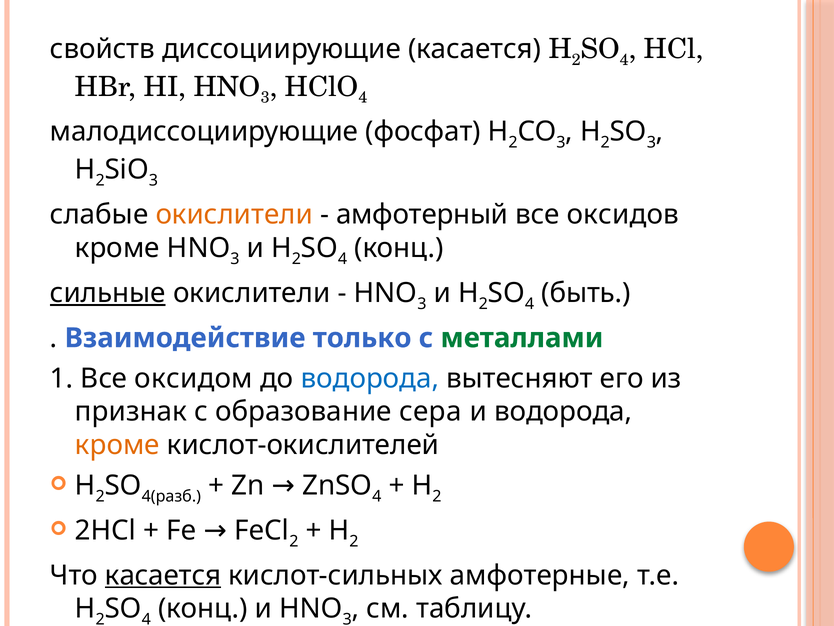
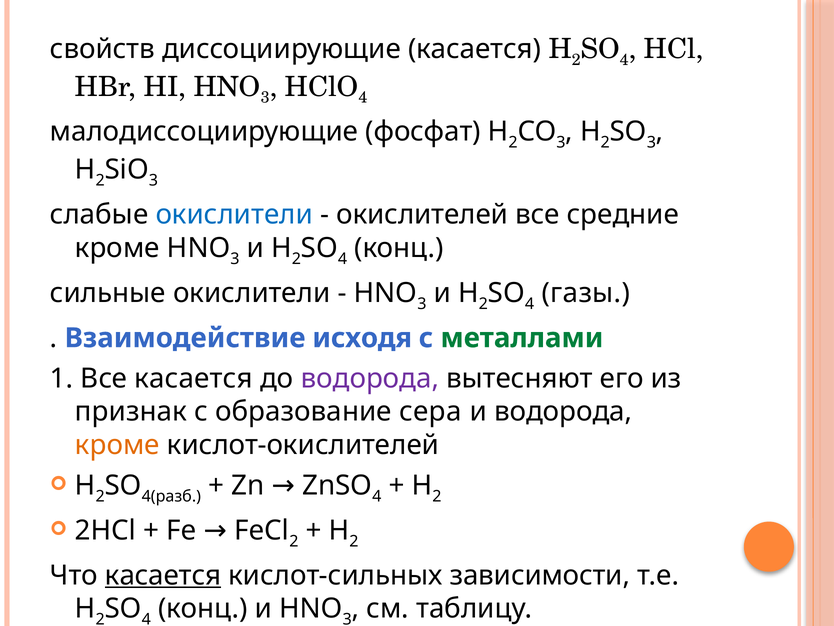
окислители at (234, 215) colour: orange -> blue
амфотерный: амфотерный -> окислителей
оксидов: оксидов -> средние
сильные underline: present -> none
быть: быть -> газы
только: только -> исходя
Все оксидом: оксидом -> касается
водорода at (370, 378) colour: blue -> purple
амфотерные: амфотерные -> зависимости
